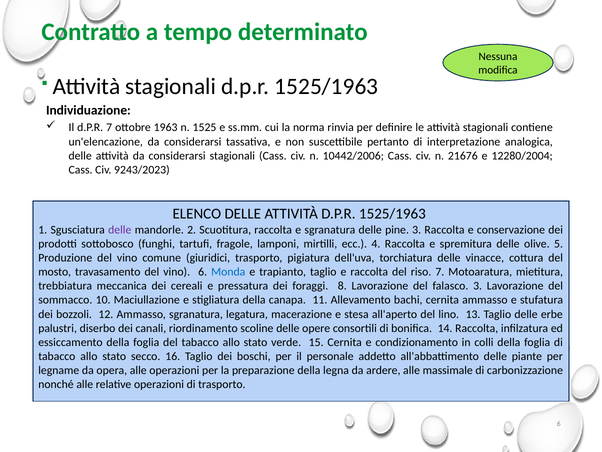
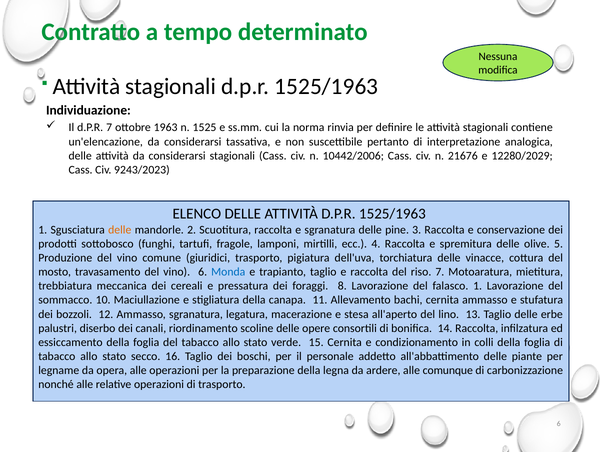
12280/2004: 12280/2004 -> 12280/2029
delle at (120, 229) colour: purple -> orange
falasco 3: 3 -> 1
massimale: massimale -> comunque
